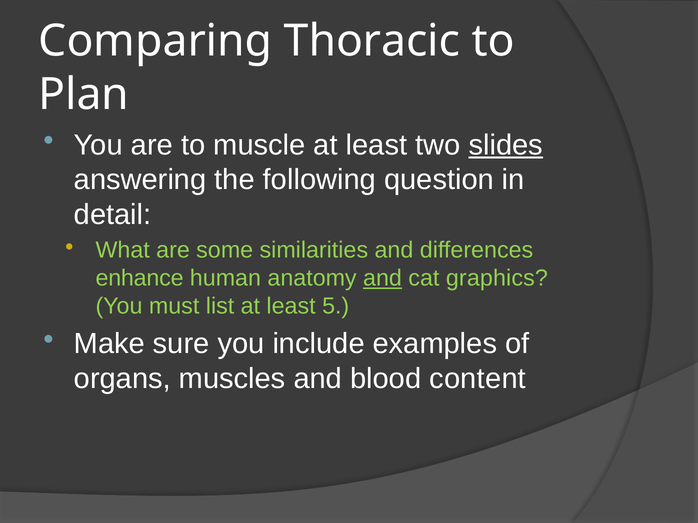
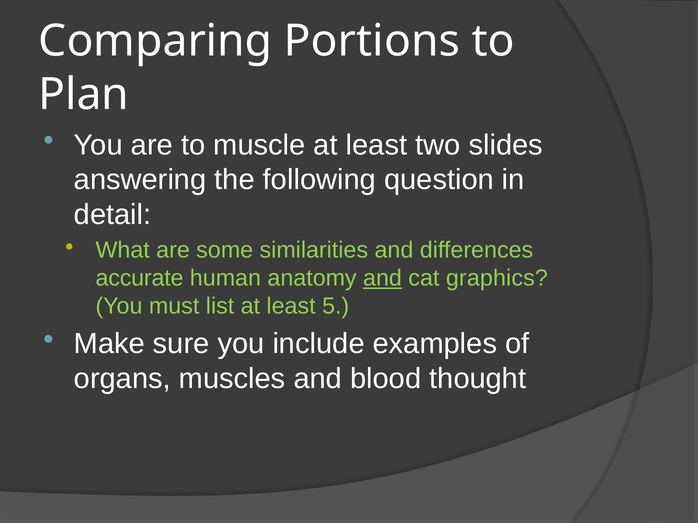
Thoracic: Thoracic -> Portions
slides underline: present -> none
enhance: enhance -> accurate
content: content -> thought
